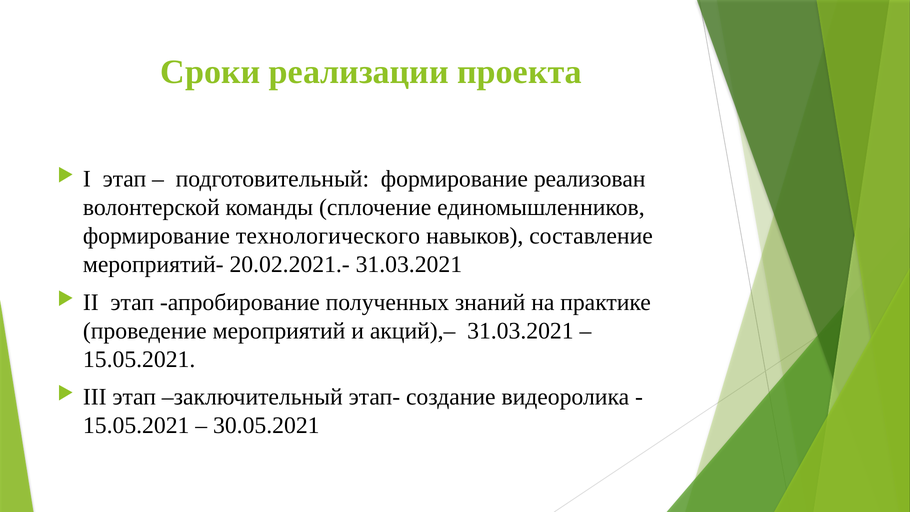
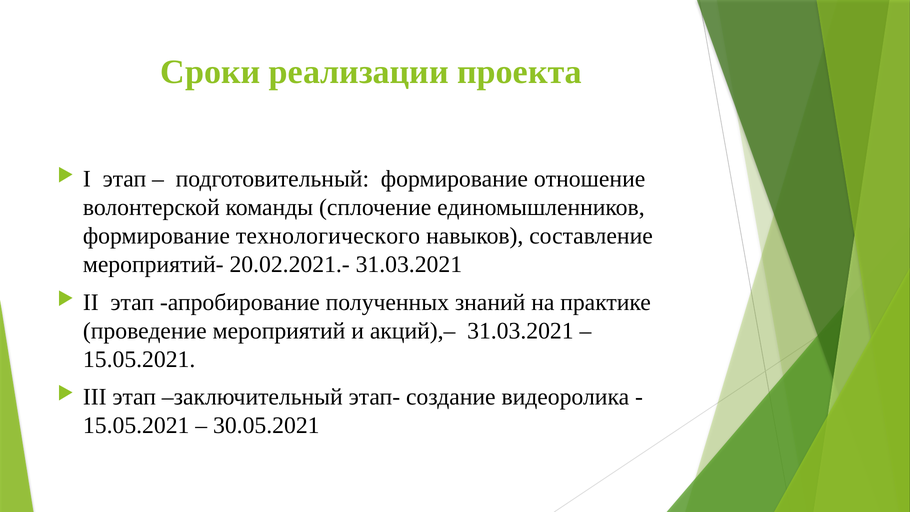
реализован: реализован -> отношение
